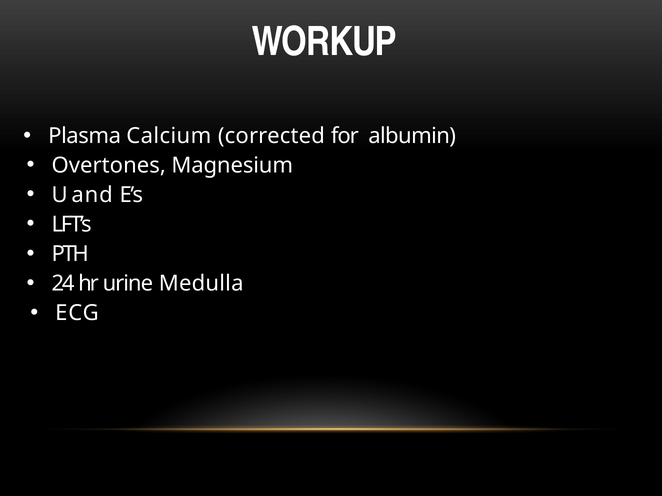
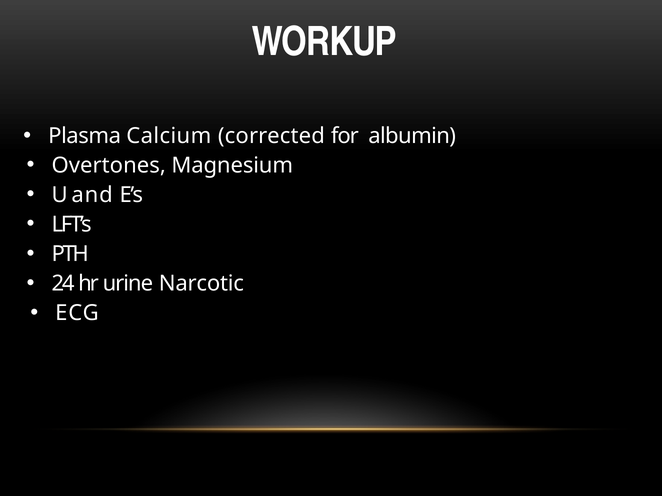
Medulla: Medulla -> Narcotic
